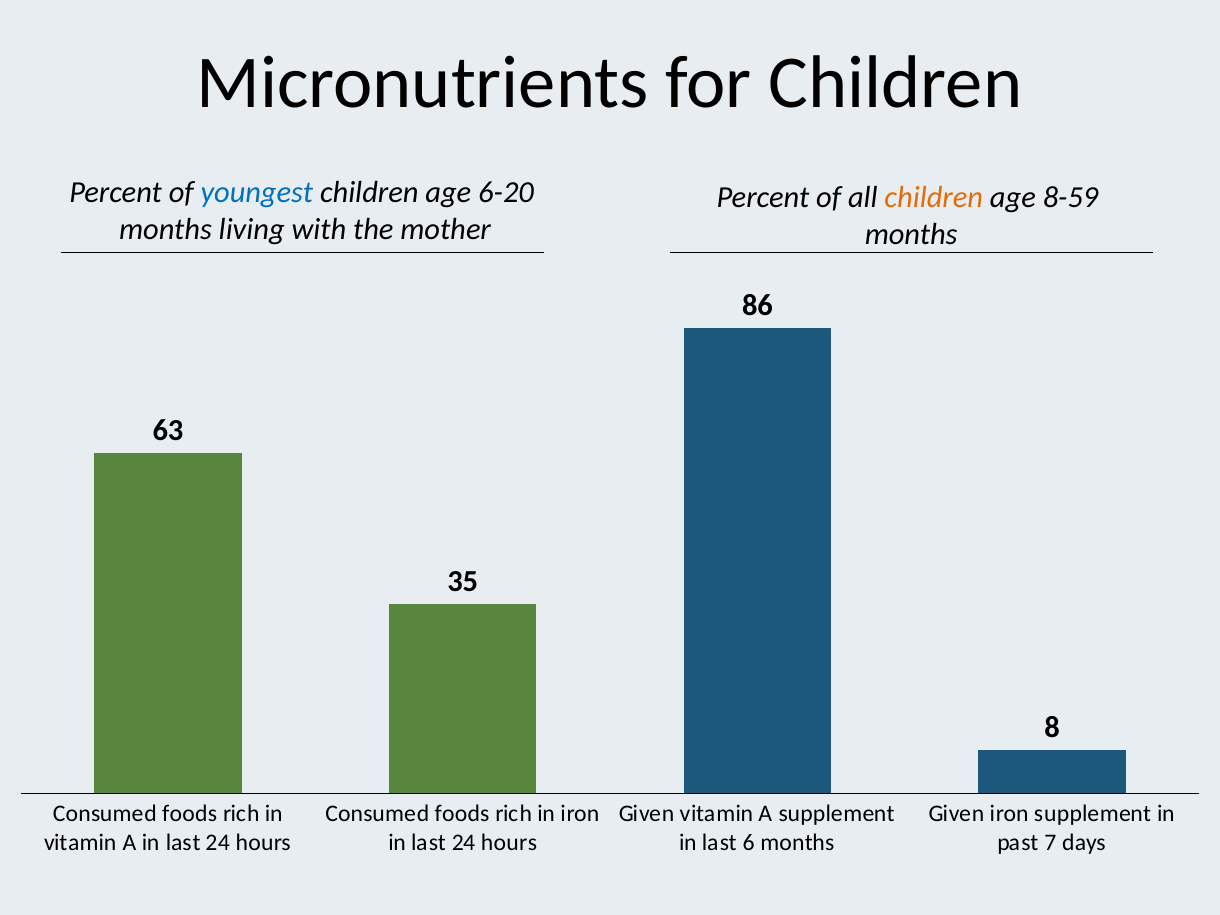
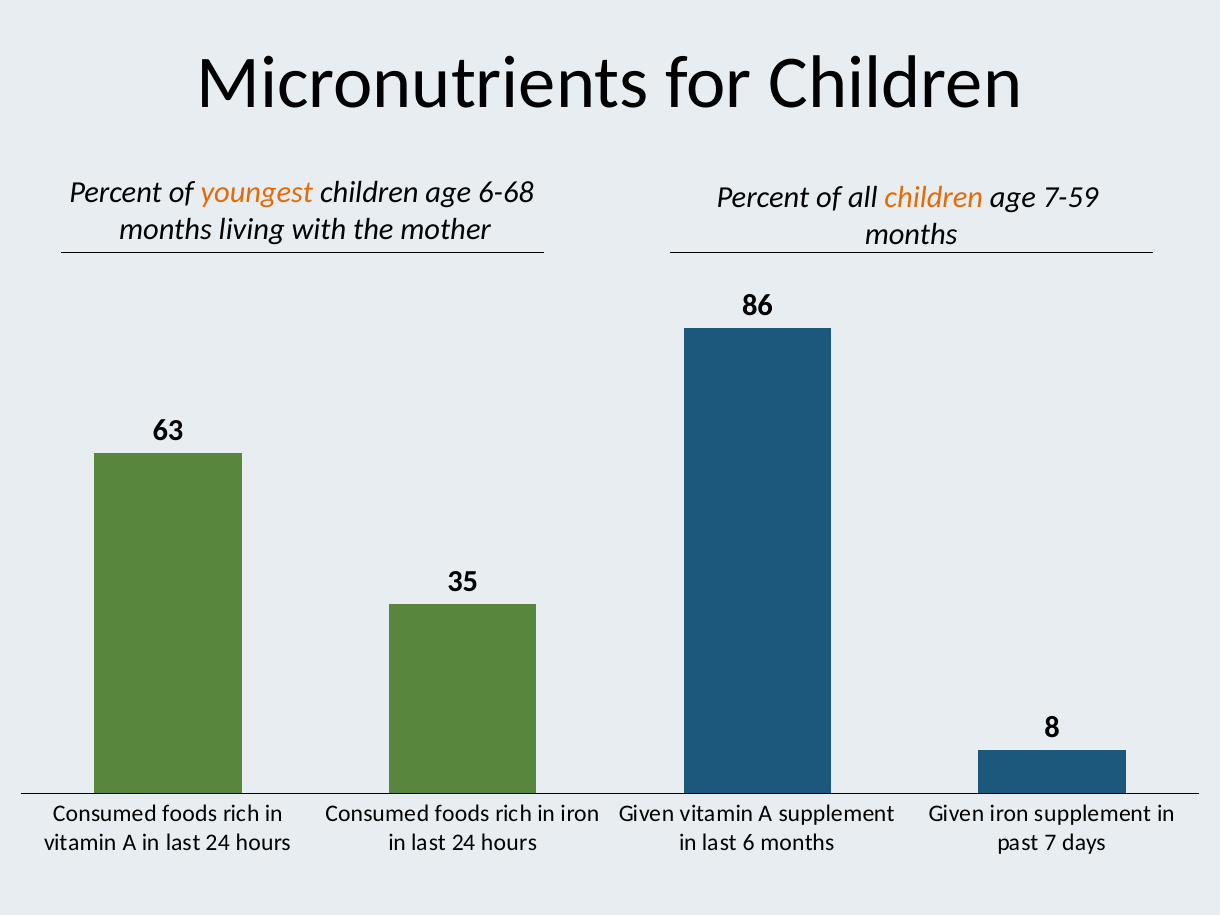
youngest colour: blue -> orange
6-20: 6-20 -> 6-68
8-59: 8-59 -> 7-59
